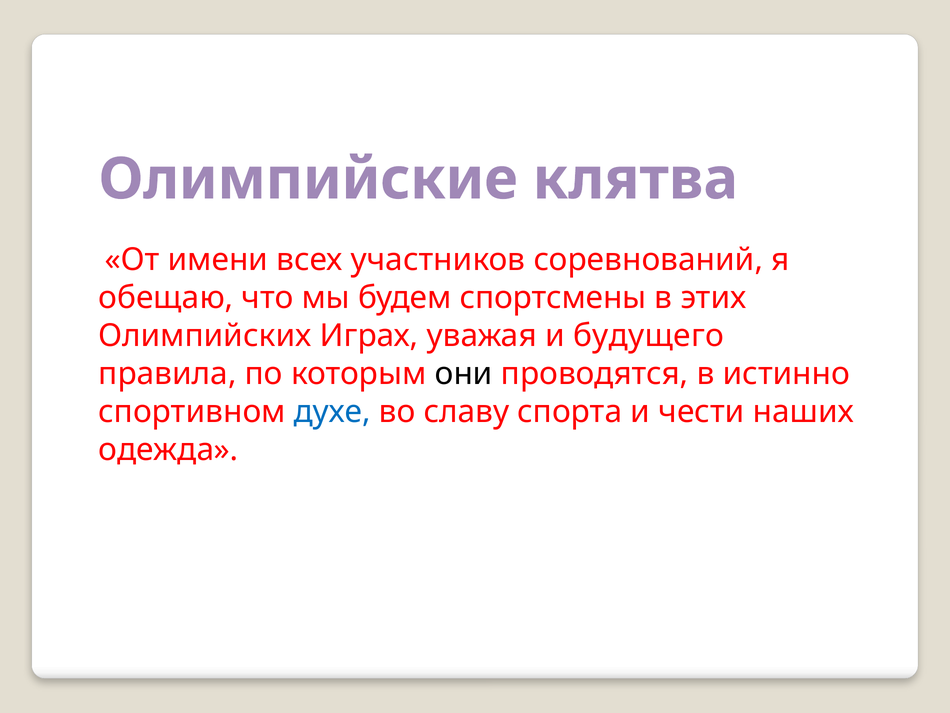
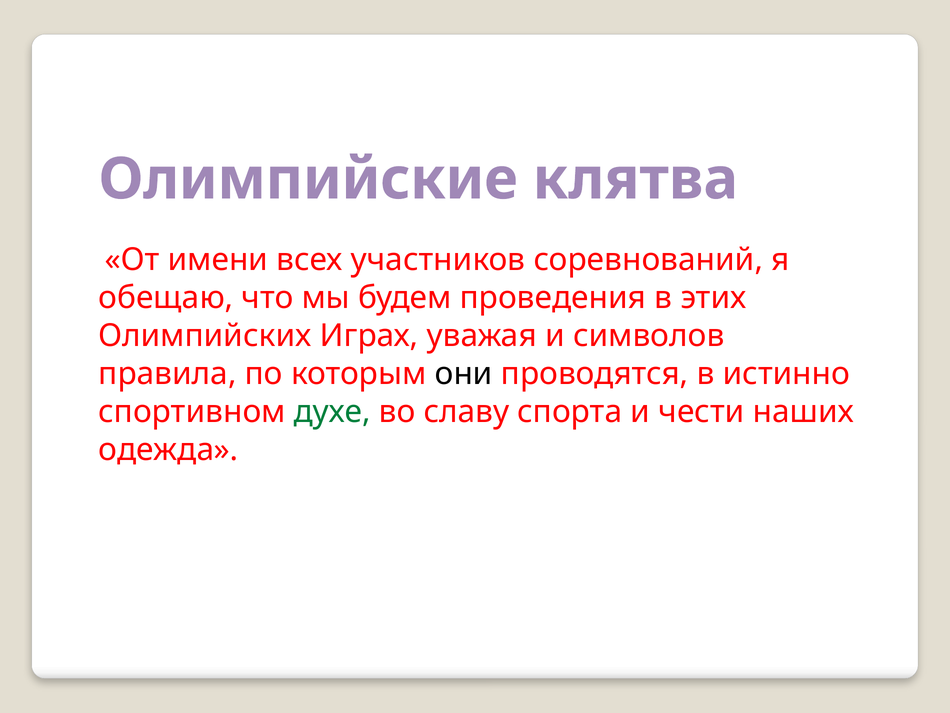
спортсмены: спортсмены -> проведения
будущего: будущего -> символов
духе colour: blue -> green
